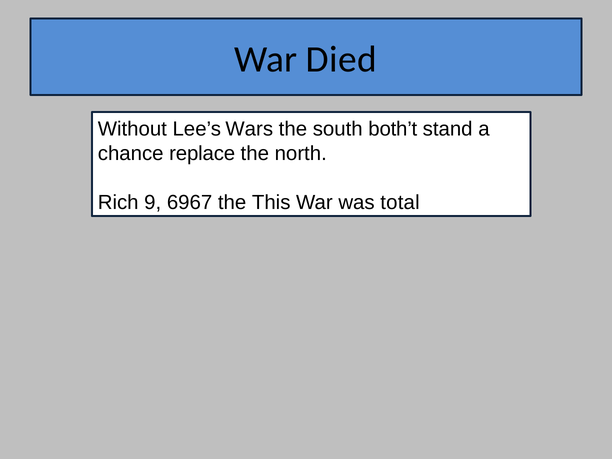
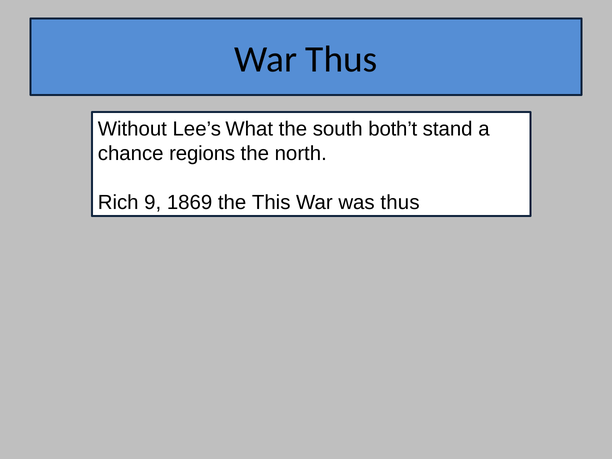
War Died: Died -> Thus
Wars: Wars -> What
replace: replace -> regions
6967: 6967 -> 1869
was total: total -> thus
